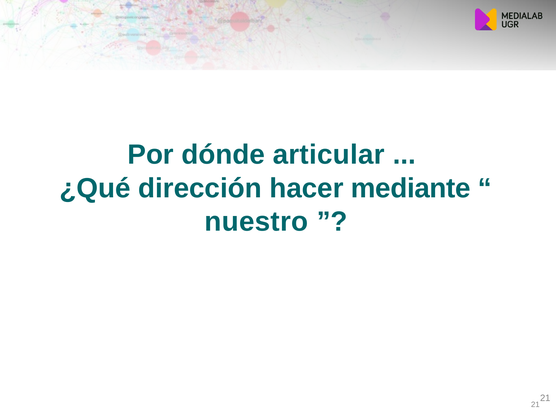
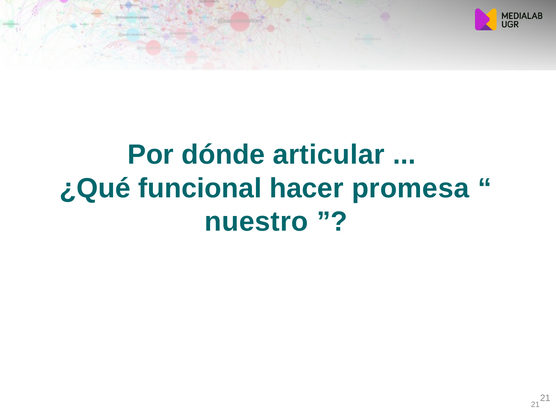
dirección: dirección -> funcional
mediante: mediante -> promesa
